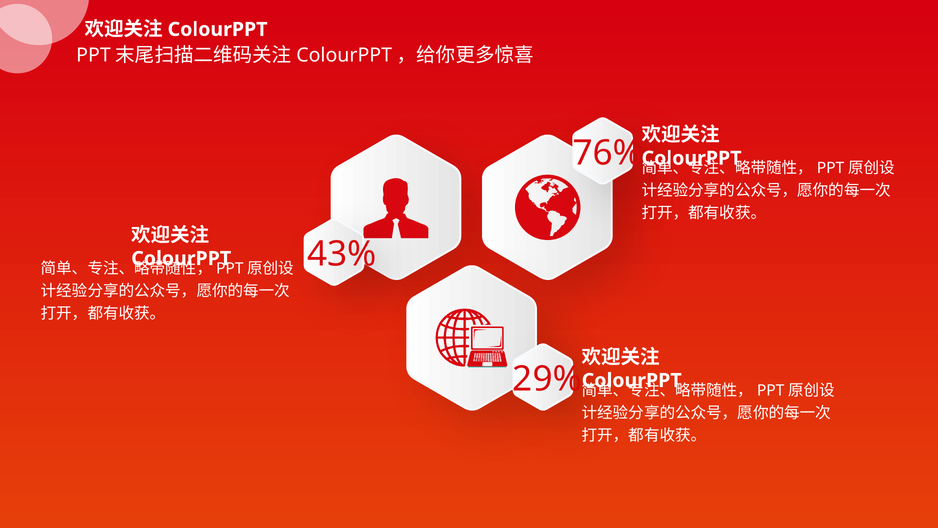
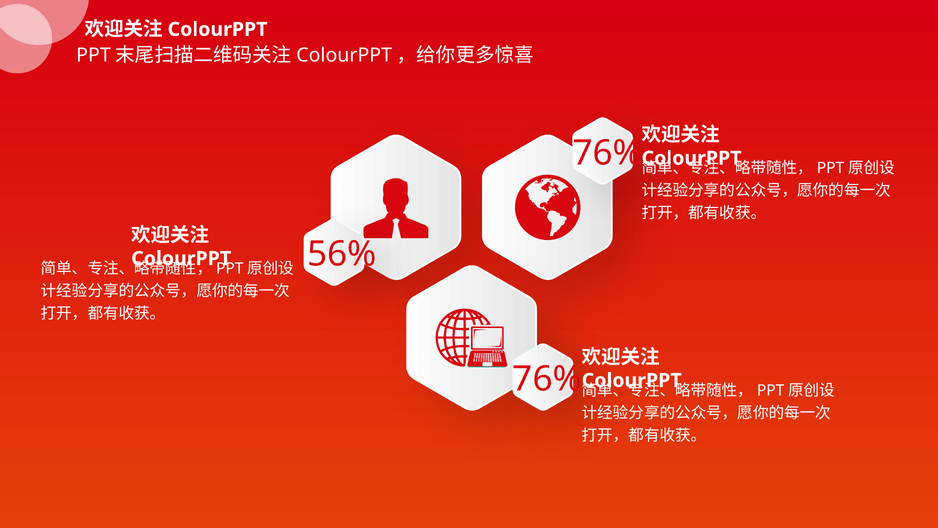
43%: 43% -> 56%
29% at (547, 379): 29% -> 76%
